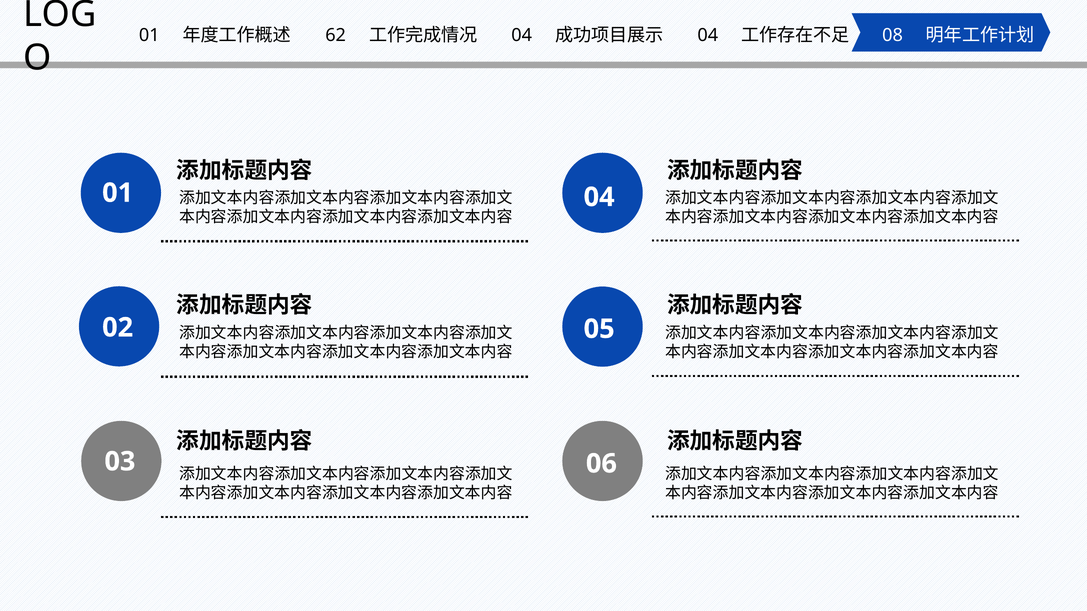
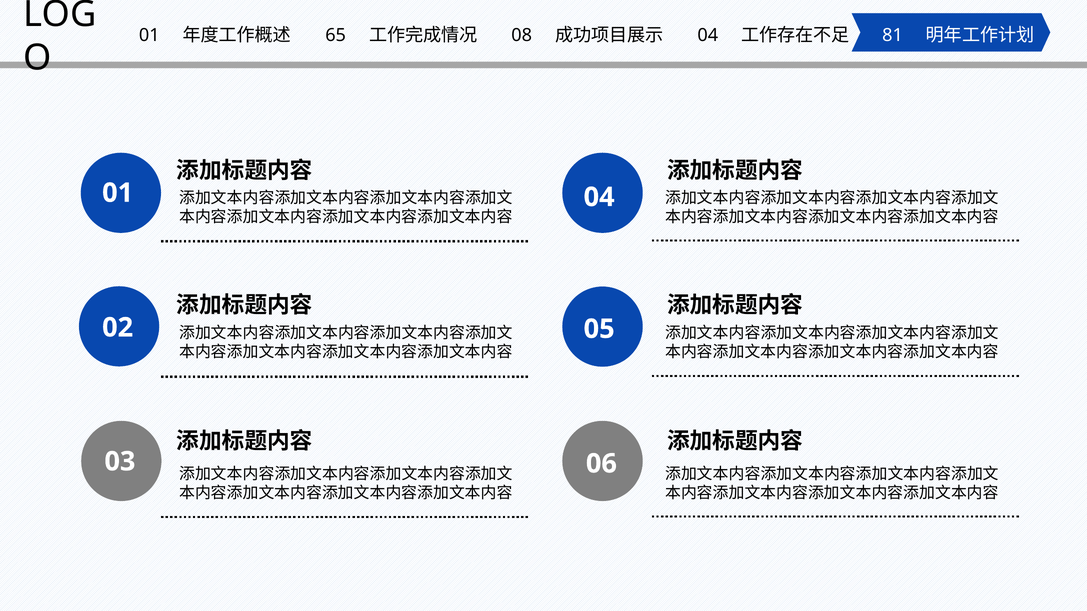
62: 62 -> 65
04 at (522, 35): 04 -> 08
08: 08 -> 81
